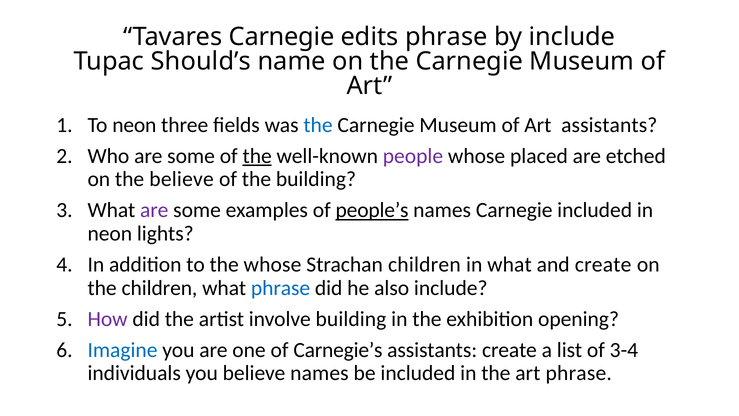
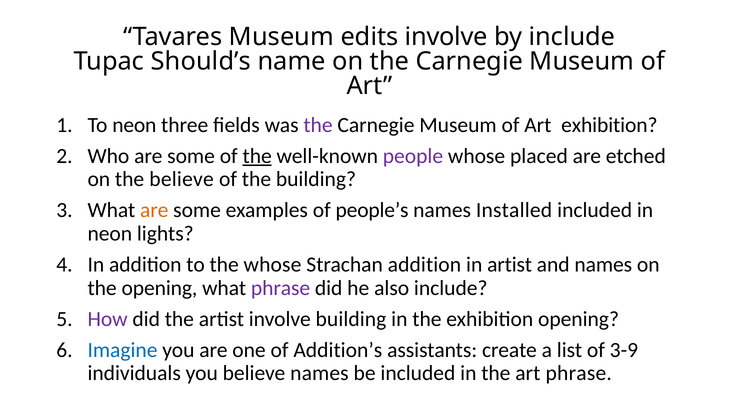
Tavares Carnegie: Carnegie -> Museum
edits phrase: phrase -> involve
the at (318, 125) colour: blue -> purple
Art assistants: assistants -> exhibition
are at (154, 210) colour: purple -> orange
people’s underline: present -> none
names Carnegie: Carnegie -> Installed
Strachan children: children -> addition
in what: what -> artist
and create: create -> names
the children: children -> opening
phrase at (281, 288) colour: blue -> purple
Carnegie’s: Carnegie’s -> Addition’s
3-4: 3-4 -> 3-9
